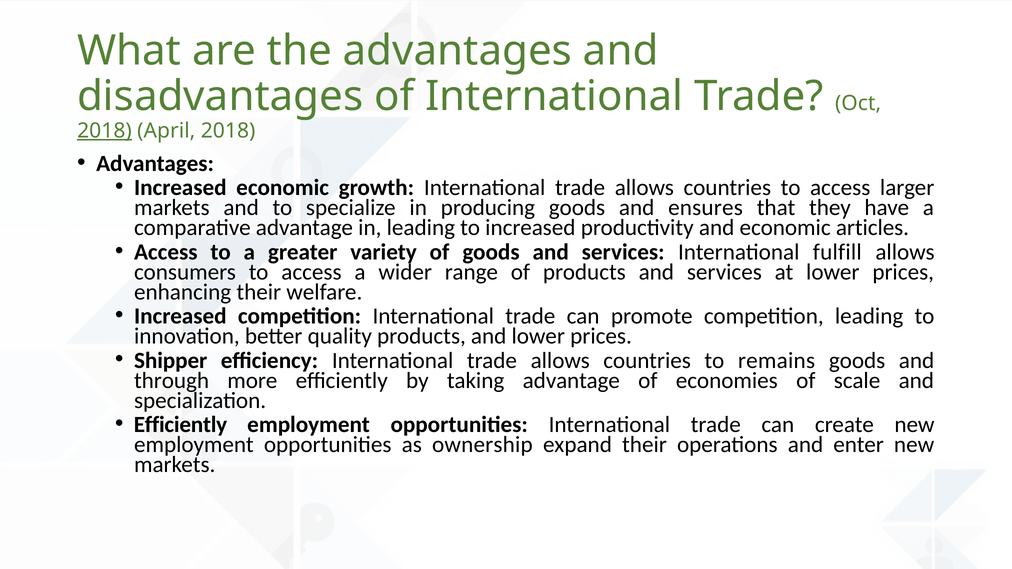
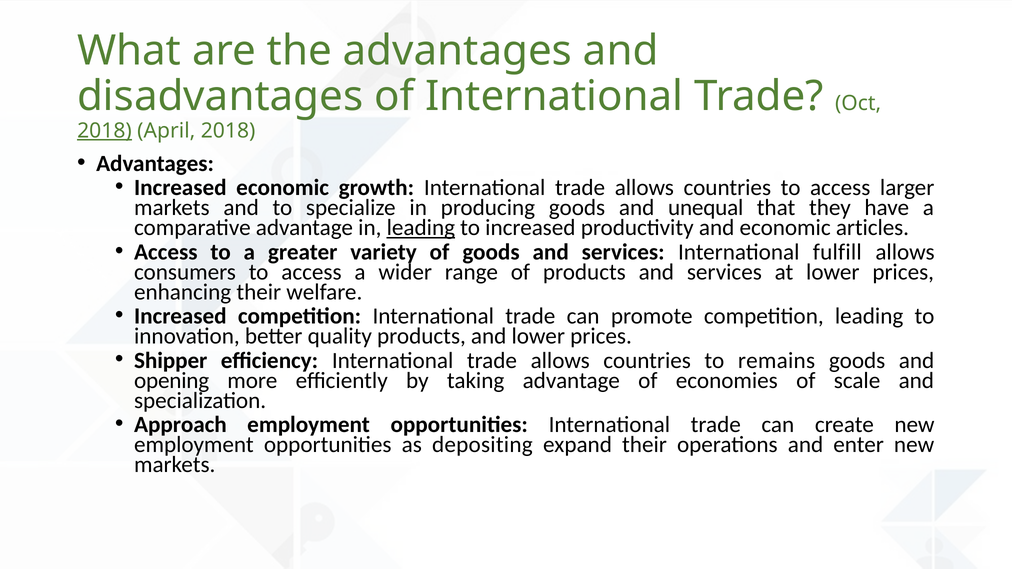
ensures: ensures -> unequal
leading at (421, 228) underline: none -> present
through: through -> opening
Efficiently at (180, 425): Efficiently -> Approach
ownership: ownership -> depositing
